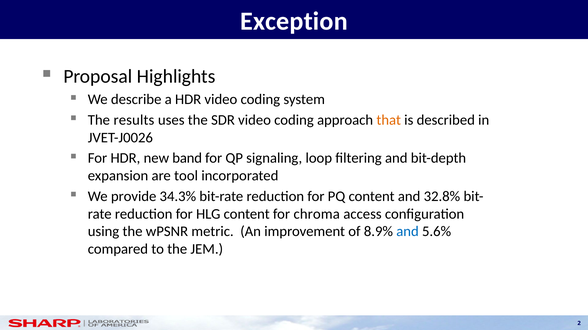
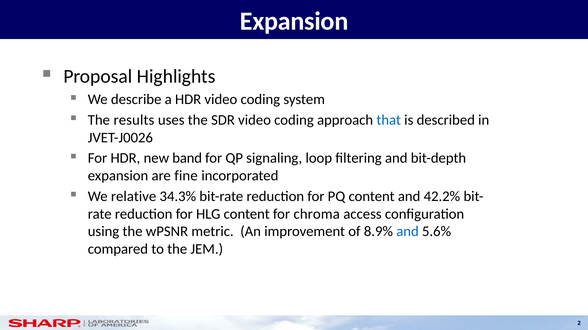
Exception at (294, 21): Exception -> Expansion
that colour: orange -> blue
tool: tool -> fine
provide: provide -> relative
32.8%: 32.8% -> 42.2%
